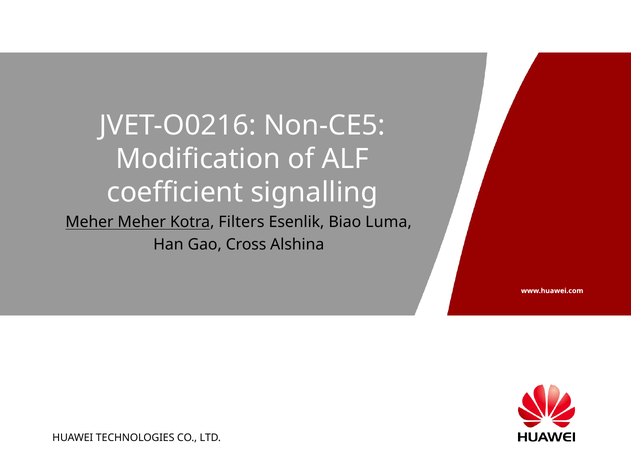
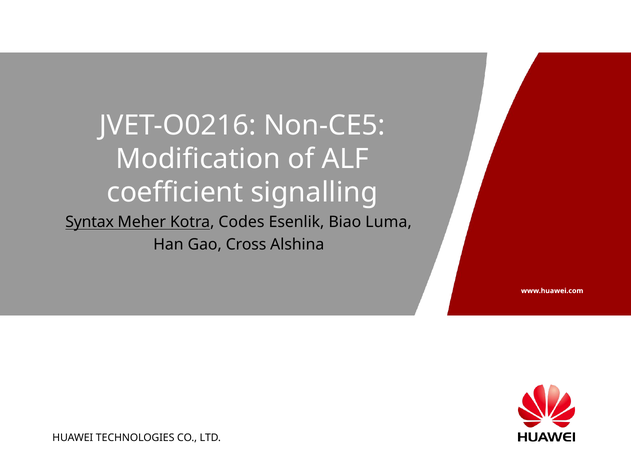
Meher at (90, 222): Meher -> Syntax
Filters: Filters -> Codes
